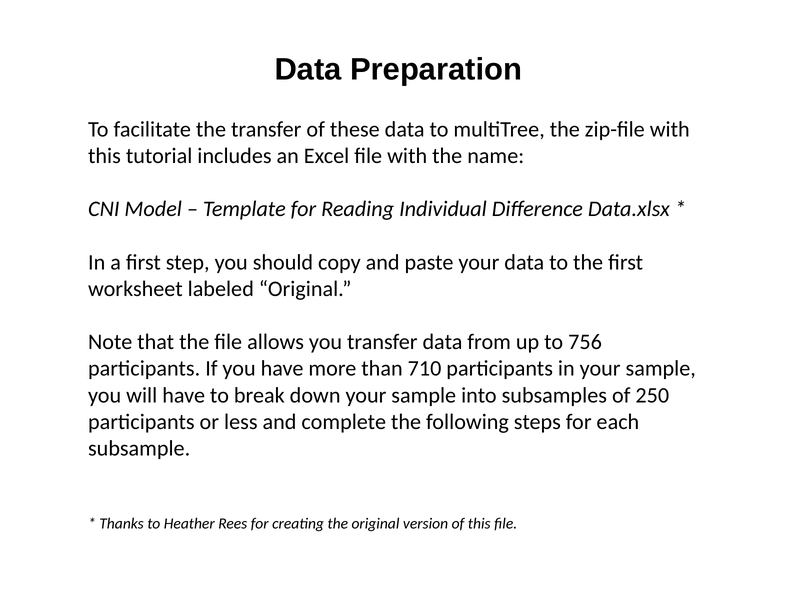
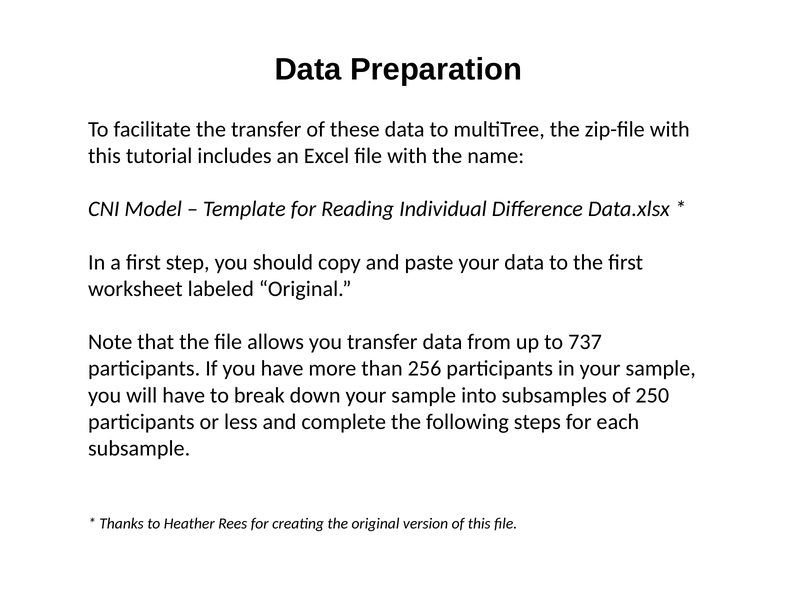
756: 756 -> 737
710: 710 -> 256
